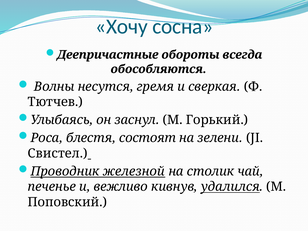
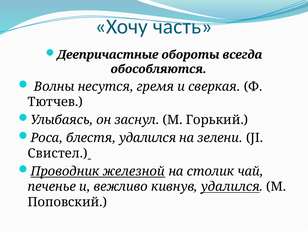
сосна: сосна -> часть
блестя состоят: состоят -> удалился
